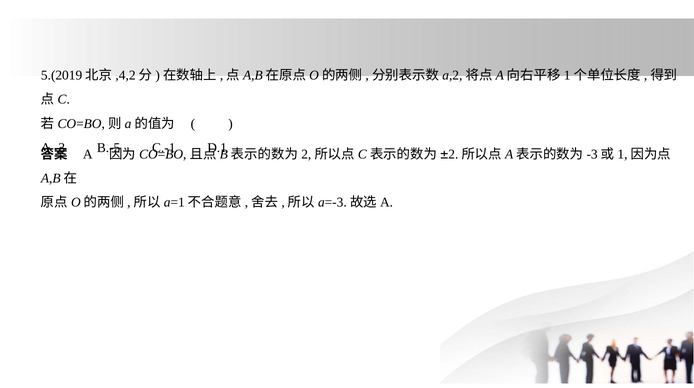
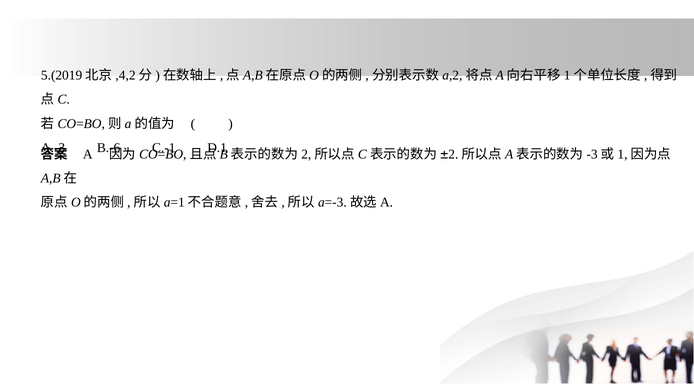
B.-5: B.-5 -> B.-6
